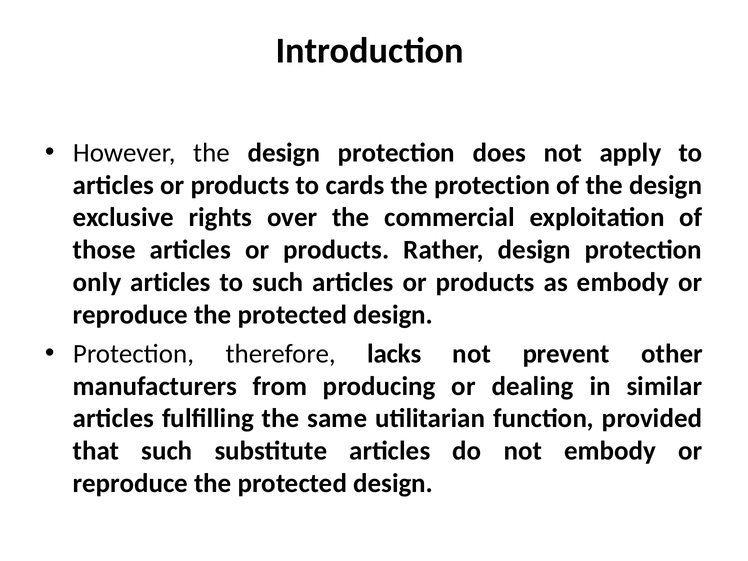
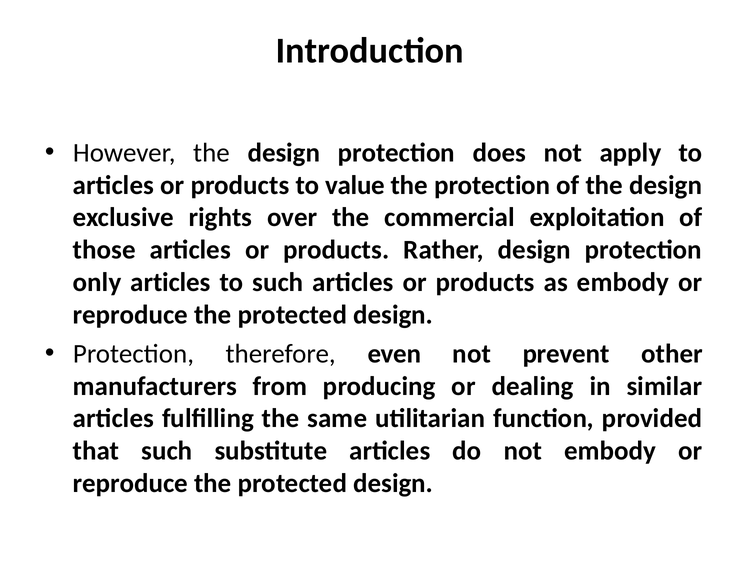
cards: cards -> value
lacks: lacks -> even
